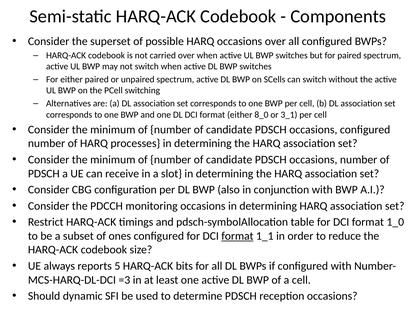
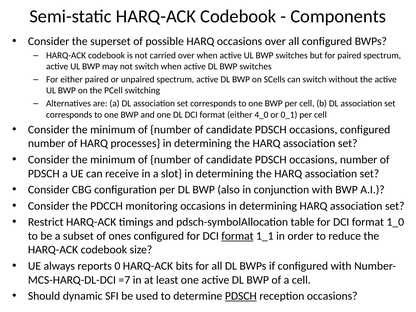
8_0: 8_0 -> 4_0
3_1: 3_1 -> 0_1
5: 5 -> 0
=3: =3 -> =7
PDSCH at (241, 296) underline: none -> present
